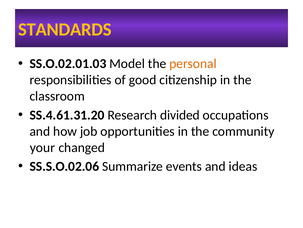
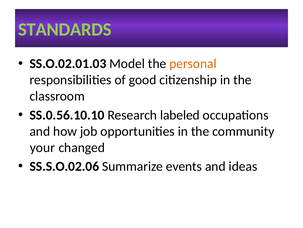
STANDARDS colour: yellow -> light green
SS.4.61.31.20: SS.4.61.31.20 -> SS.0.56.10.10
divided: divided -> labeled
